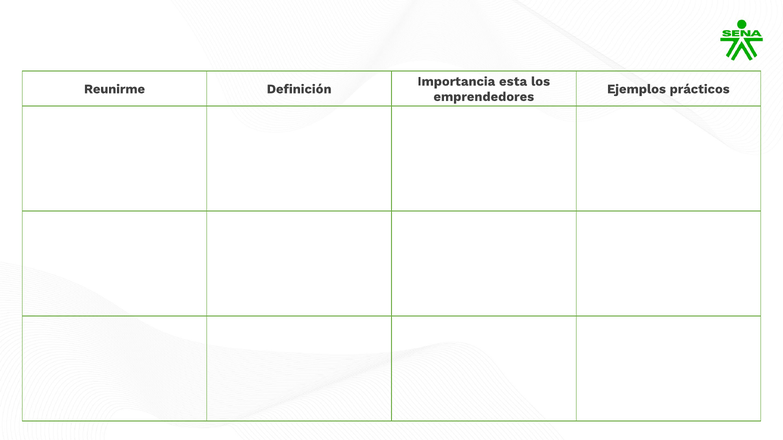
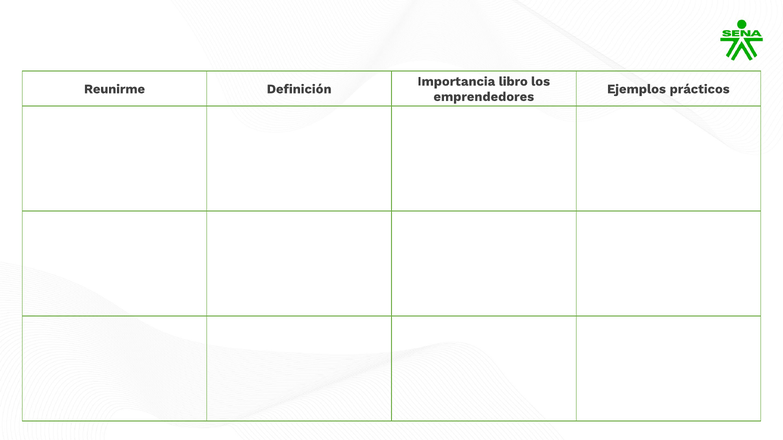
esta: esta -> libro
